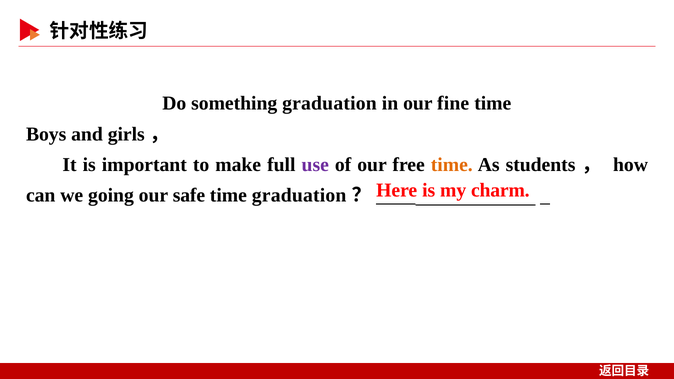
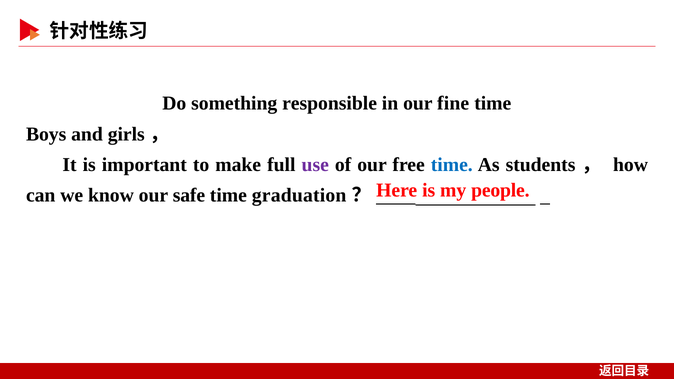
something graduation: graduation -> responsible
time at (452, 165) colour: orange -> blue
charm: charm -> people
going: going -> know
